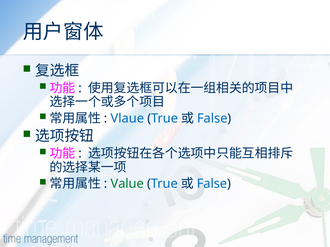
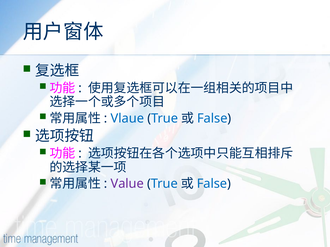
Value colour: green -> purple
